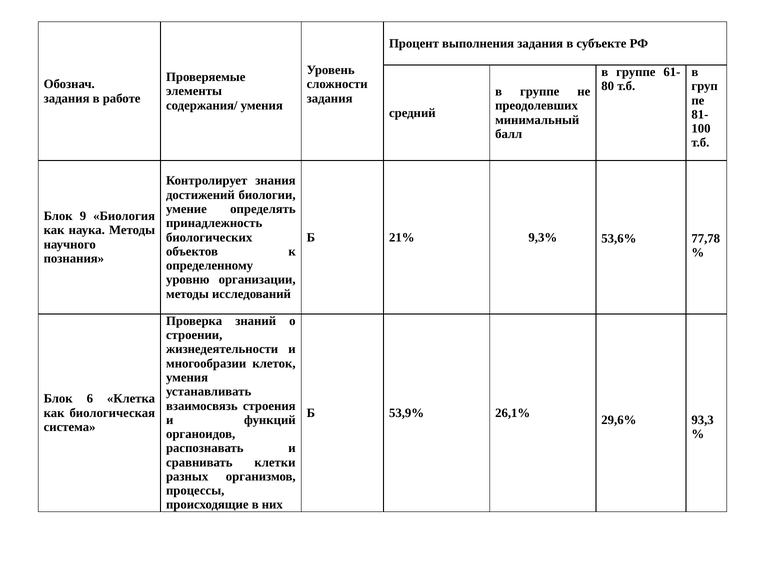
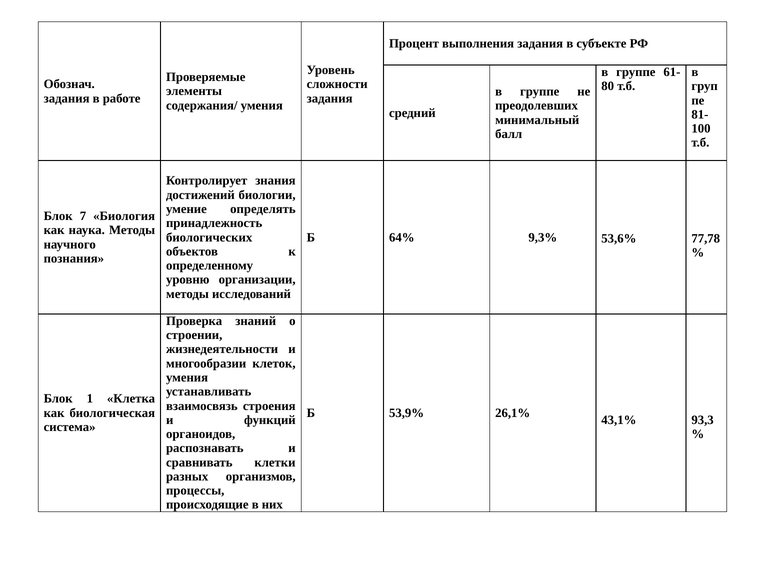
9: 9 -> 7
21%: 21% -> 64%
6: 6 -> 1
29,6%: 29,6% -> 43,1%
